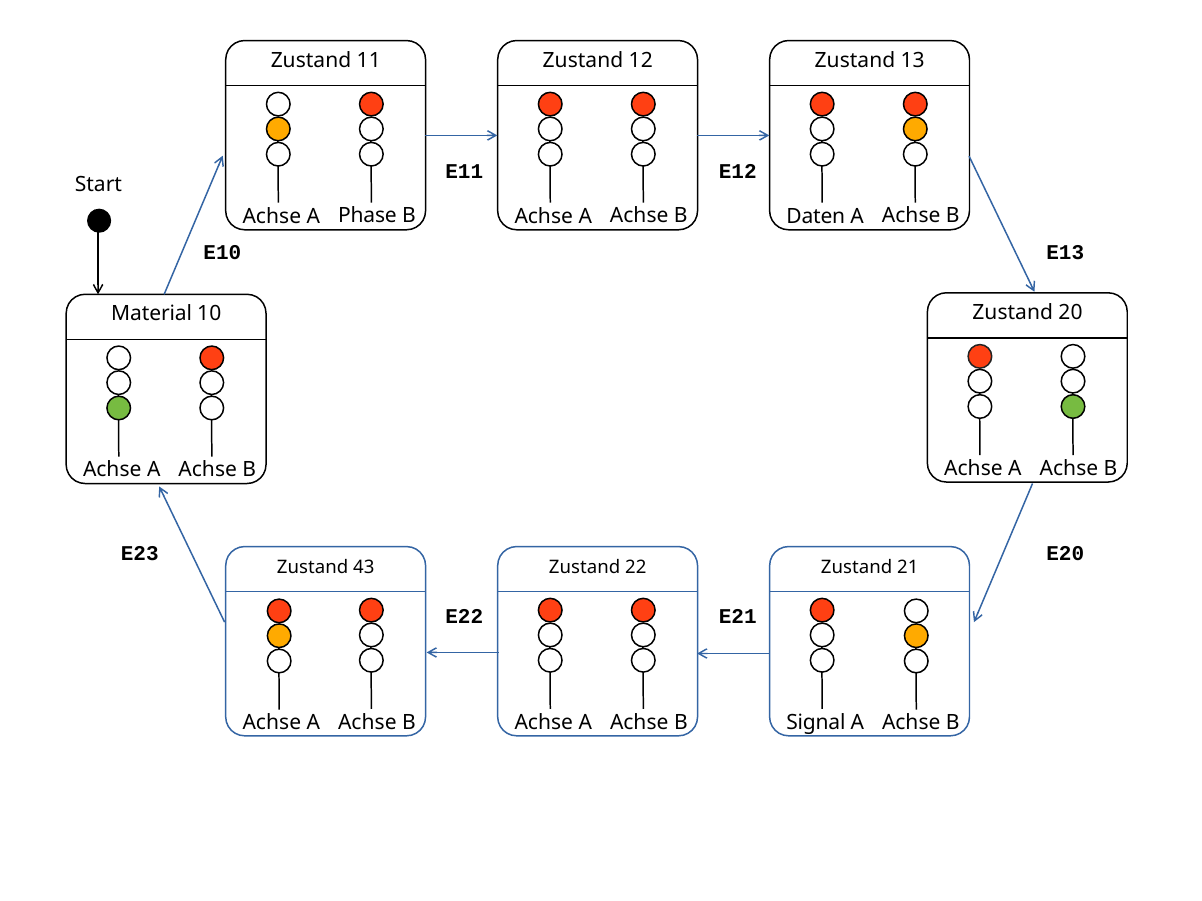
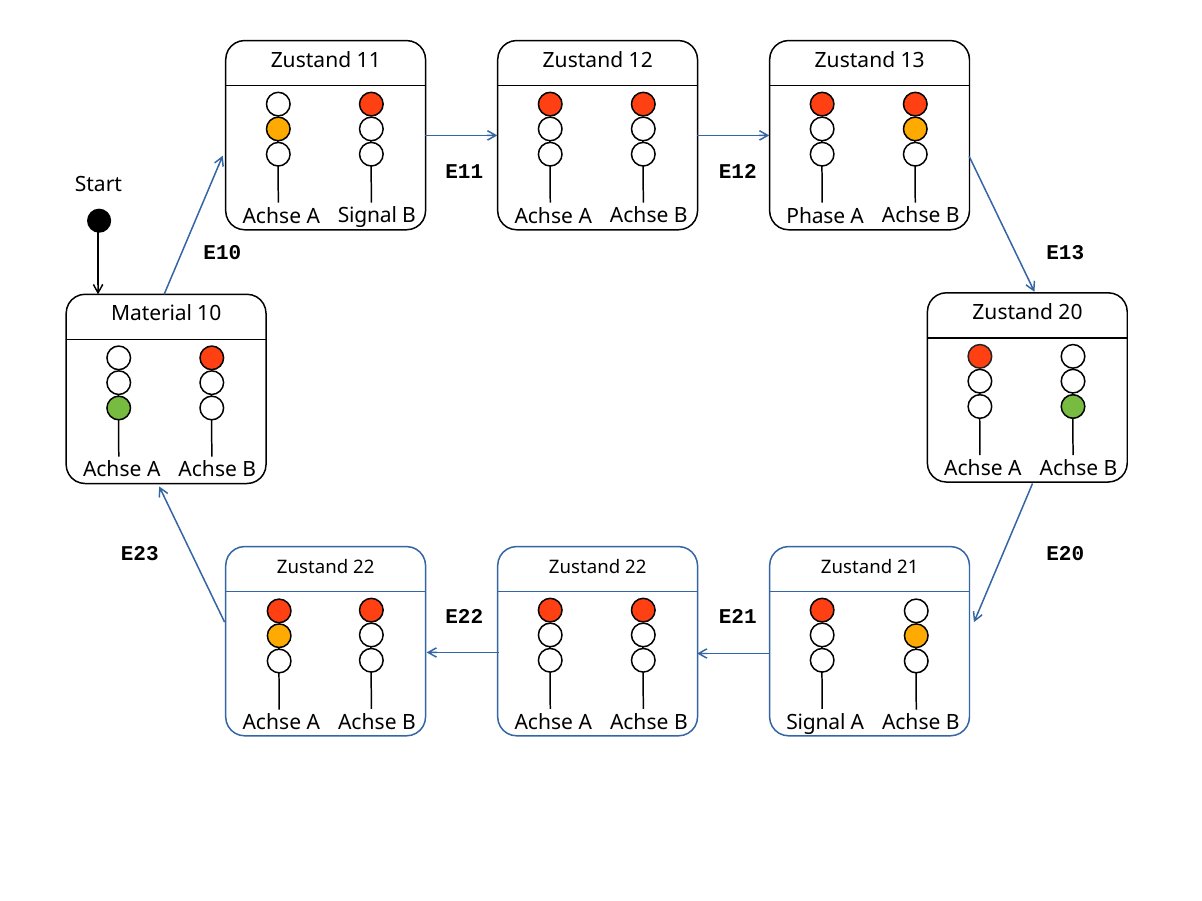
A Phase: Phase -> Signal
Daten: Daten -> Phase
43 at (364, 567): 43 -> 22
